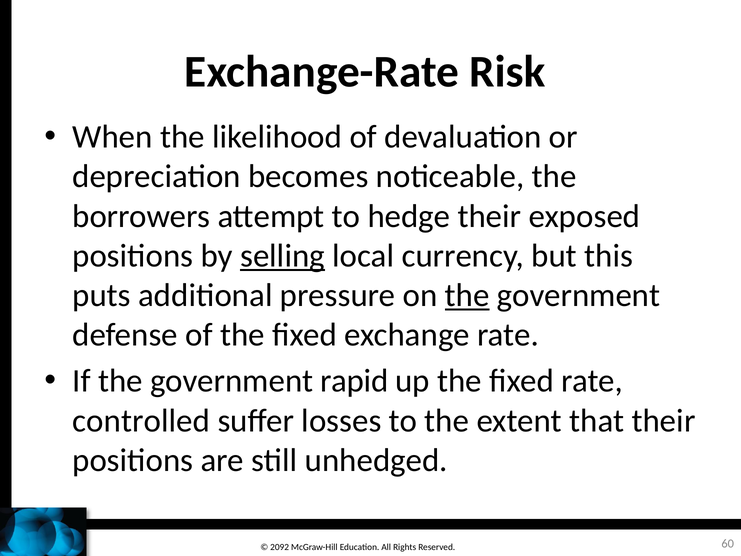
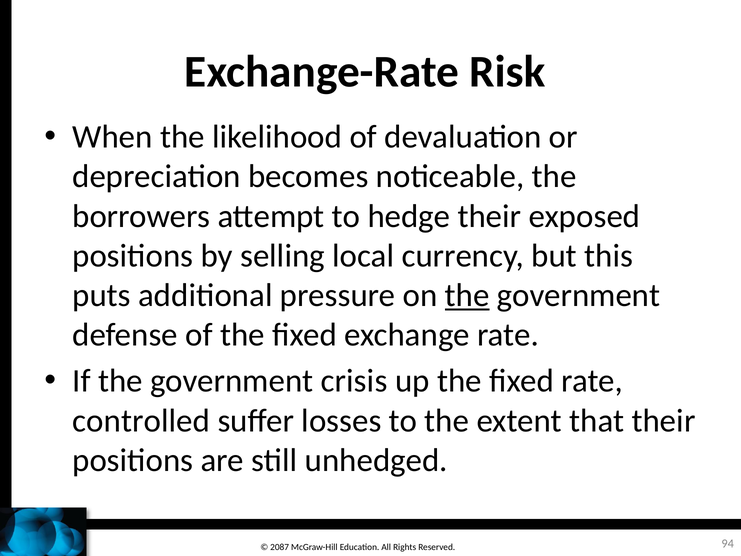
selling underline: present -> none
rapid: rapid -> crisis
2092: 2092 -> 2087
60: 60 -> 94
